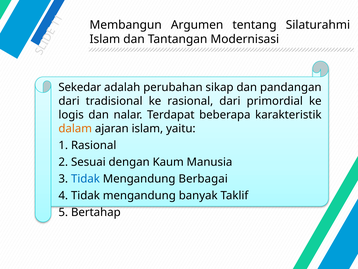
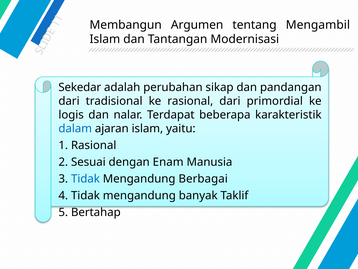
Silaturahmi: Silaturahmi -> Mengambil
dalam colour: orange -> blue
Kaum: Kaum -> Enam
